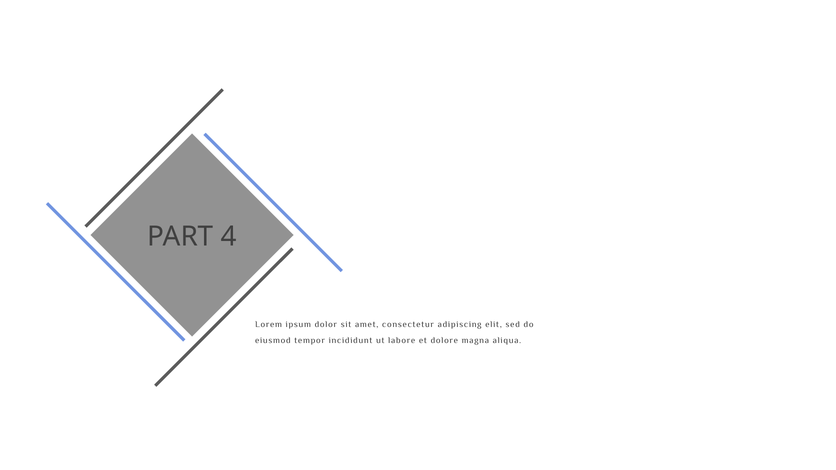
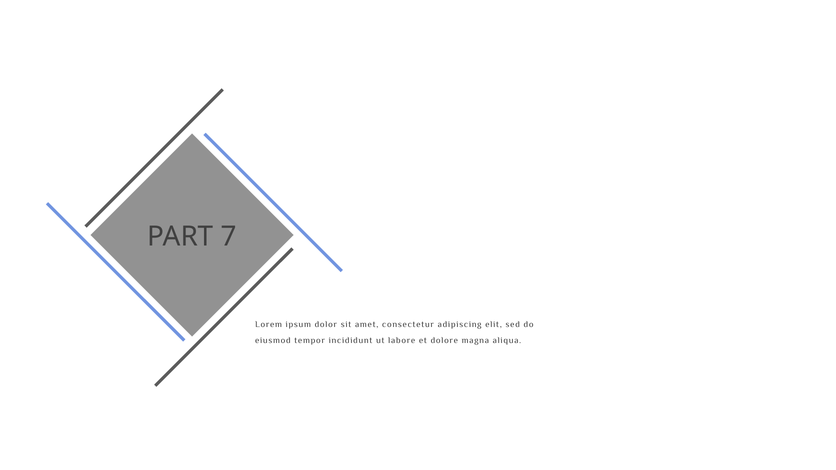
4: 4 -> 7
